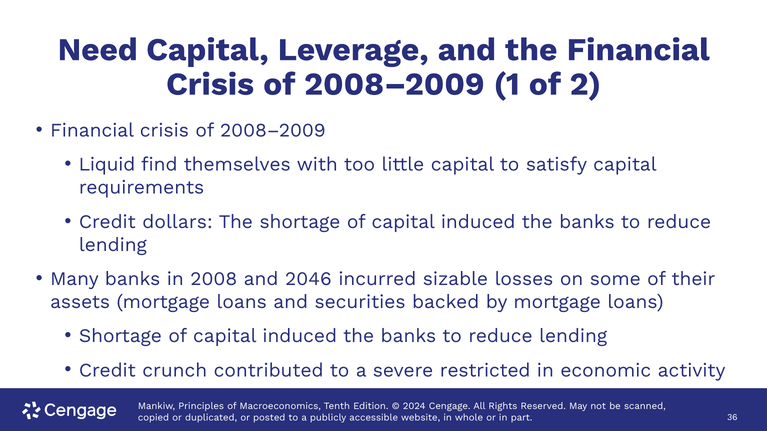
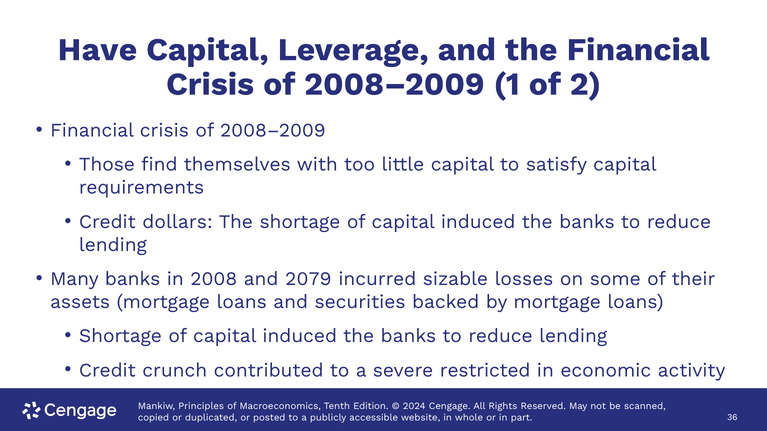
Need: Need -> Have
Liquid: Liquid -> Those
2046: 2046 -> 2079
